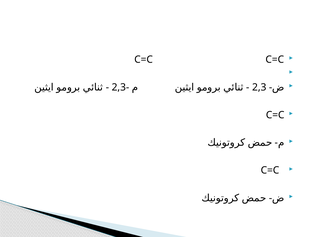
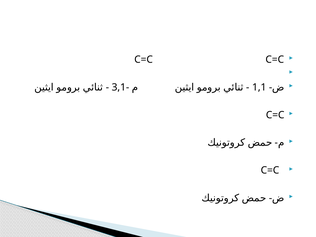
2,3 at (119, 87): 2,3 -> 3,1
2,3 at (259, 87): 2,3 -> 1,1
